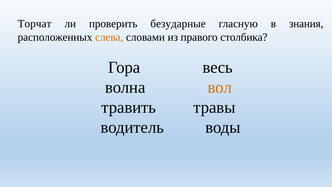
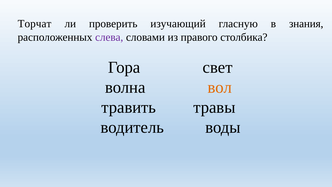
безударные: безударные -> изучающий
слева colour: orange -> purple
весь: весь -> свет
